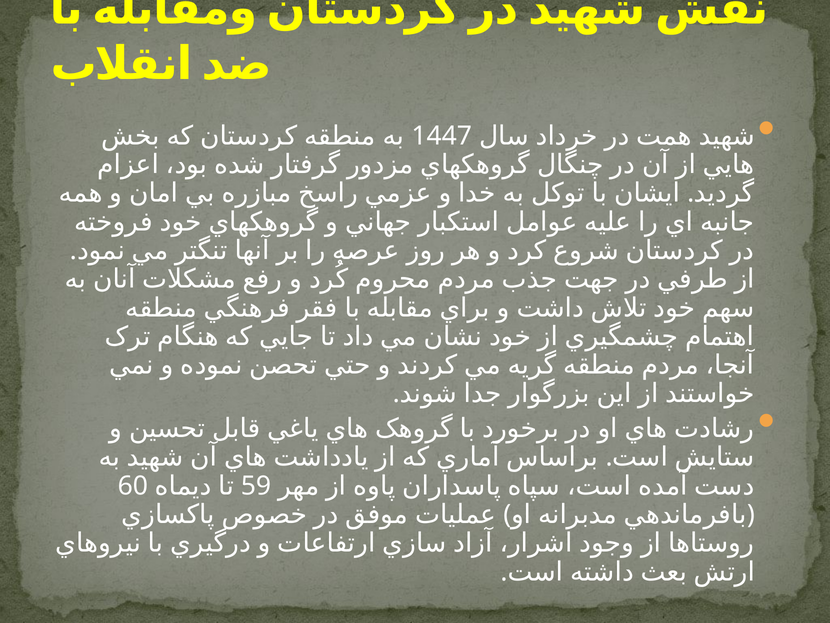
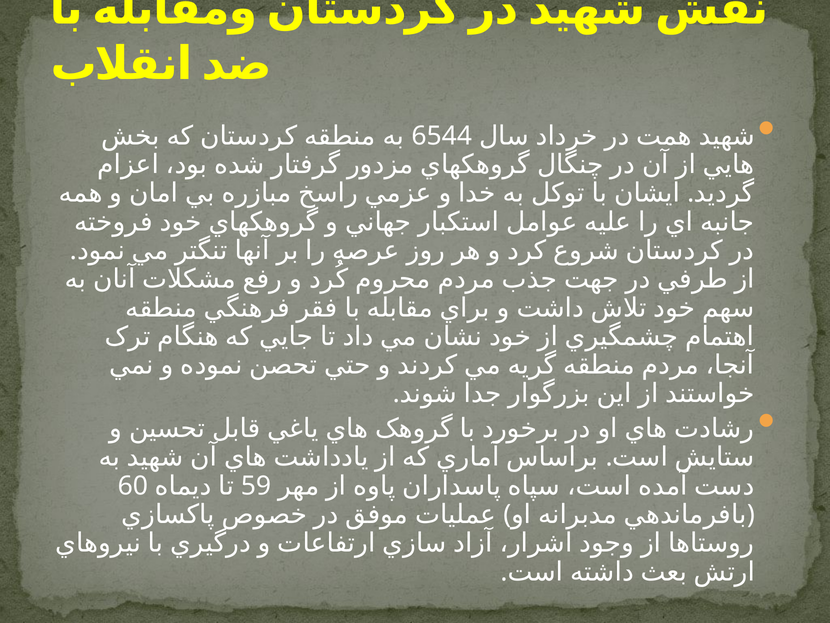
1447: 1447 -> 6544
